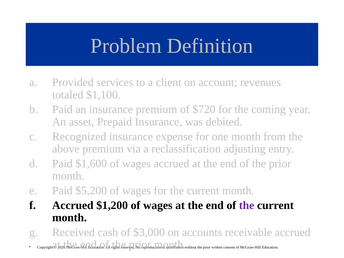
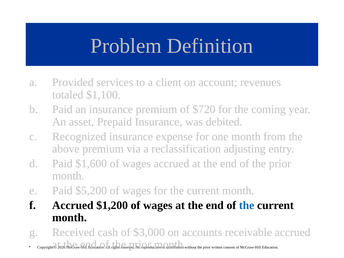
the at (247, 205) colour: purple -> blue
